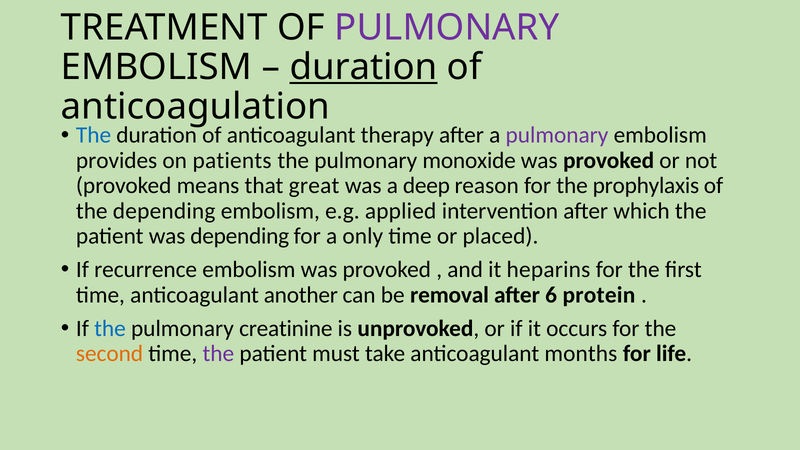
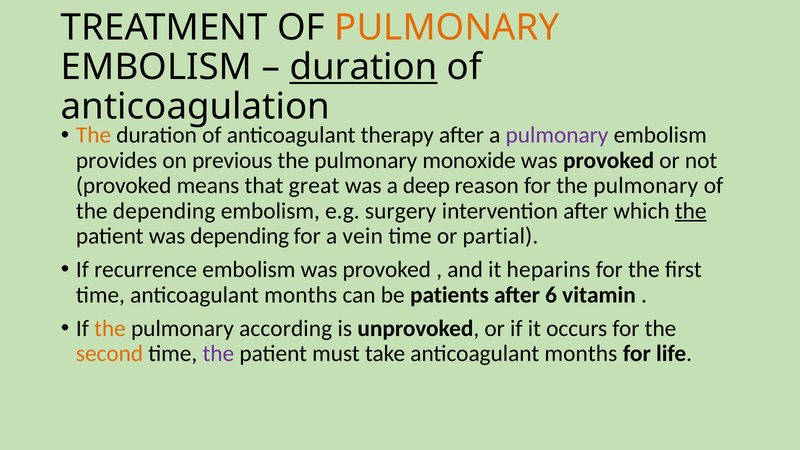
PULMONARY at (447, 28) colour: purple -> orange
The at (94, 135) colour: blue -> orange
patients: patients -> previous
for the prophylaxis: prophylaxis -> pulmonary
applied: applied -> surgery
the at (691, 211) underline: none -> present
only: only -> vein
placed: placed -> partial
time anticoagulant another: another -> months
removal: removal -> patients
protein: protein -> vitamin
the at (110, 328) colour: blue -> orange
creatinine: creatinine -> according
